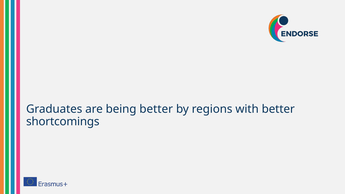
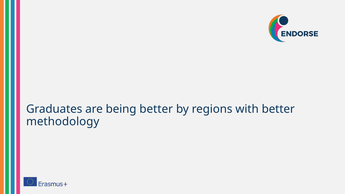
shortcomings: shortcomings -> methodology
